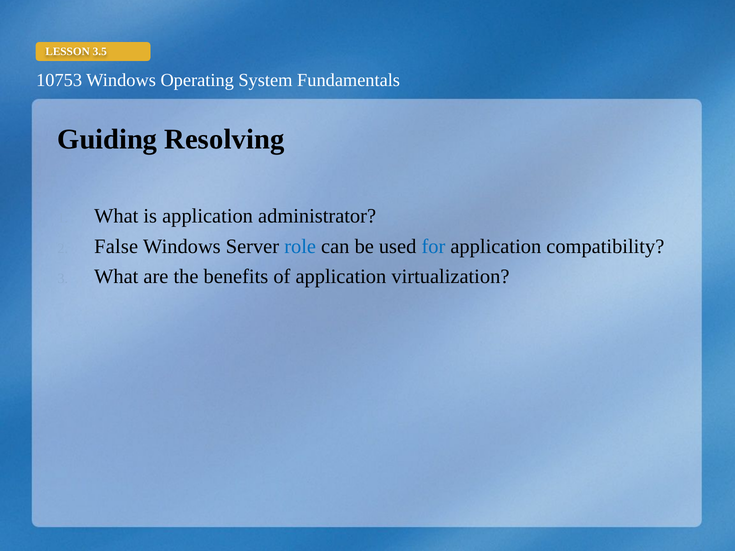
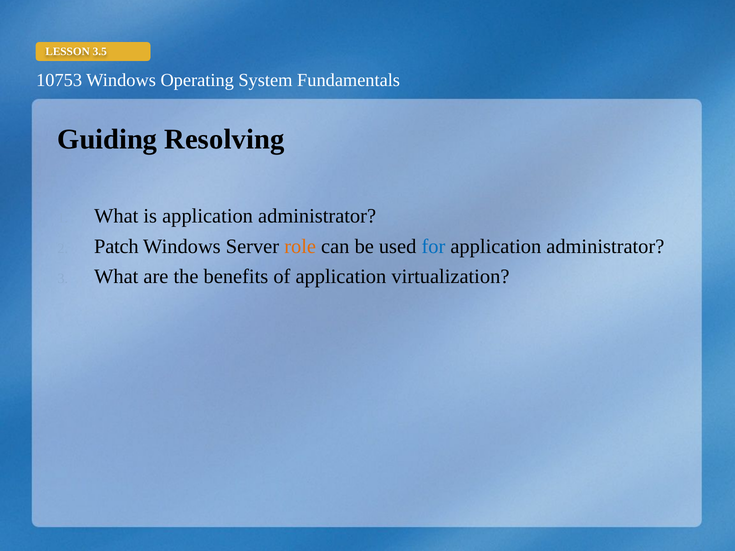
False: False -> Patch
role colour: blue -> orange
compatibility at (605, 246): compatibility -> administrator
